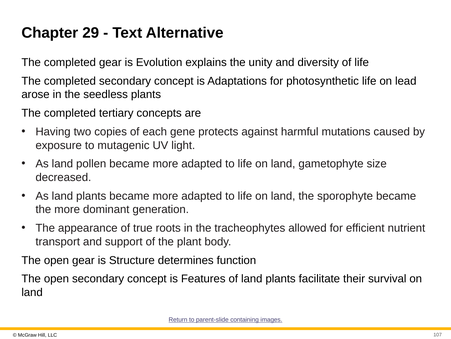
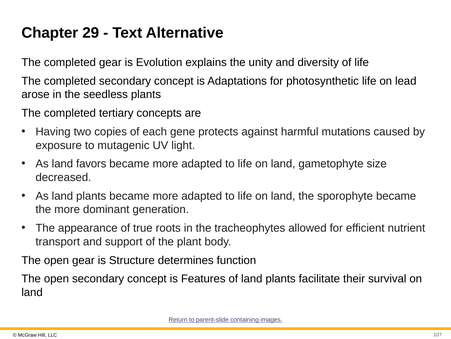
pollen: pollen -> favors
